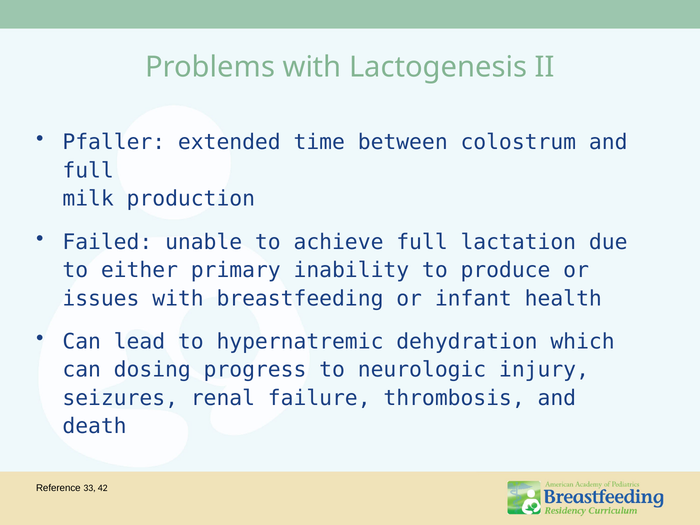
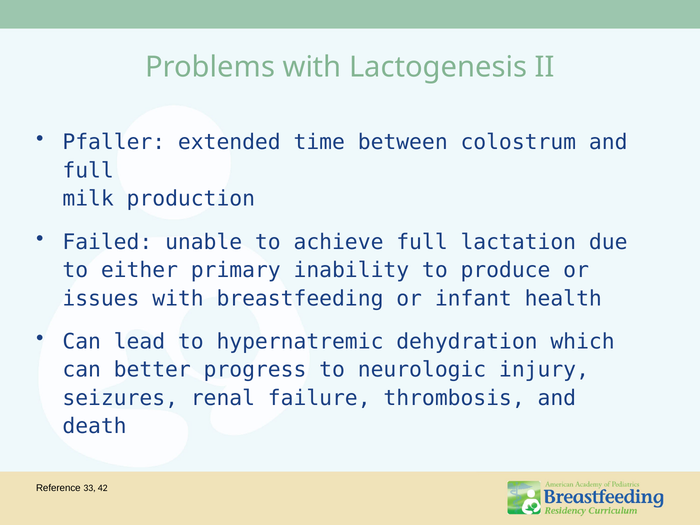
dosing: dosing -> better
